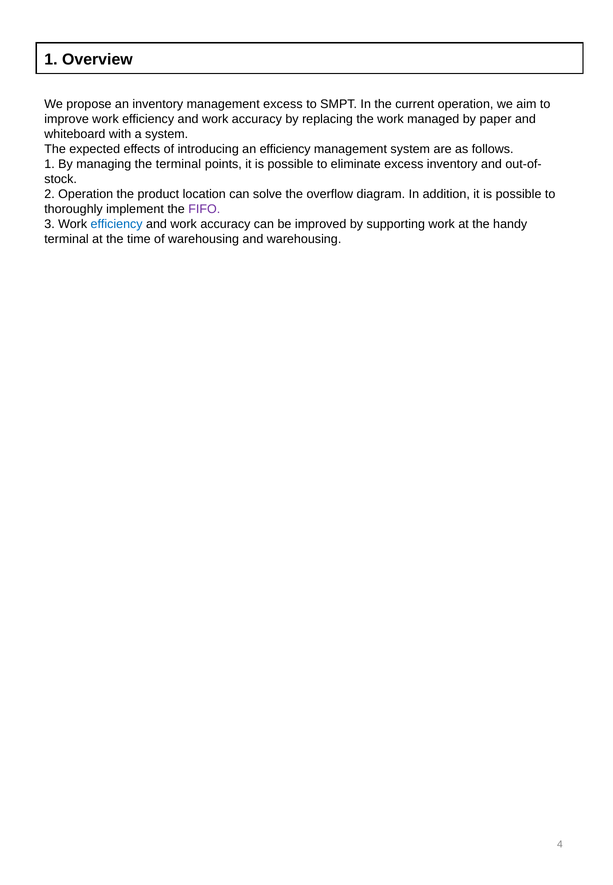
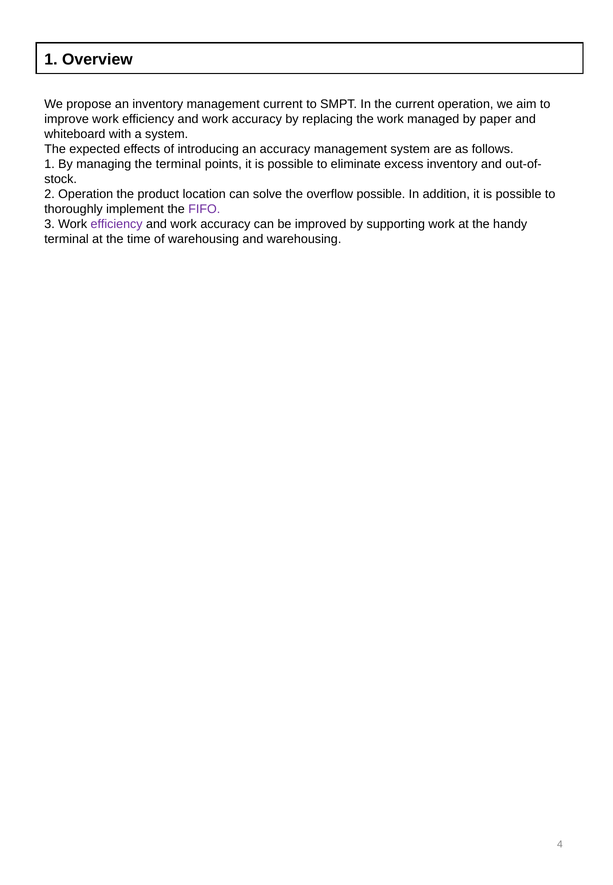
management excess: excess -> current
an efficiency: efficiency -> accuracy
overflow diagram: diagram -> possible
efficiency at (117, 224) colour: blue -> purple
